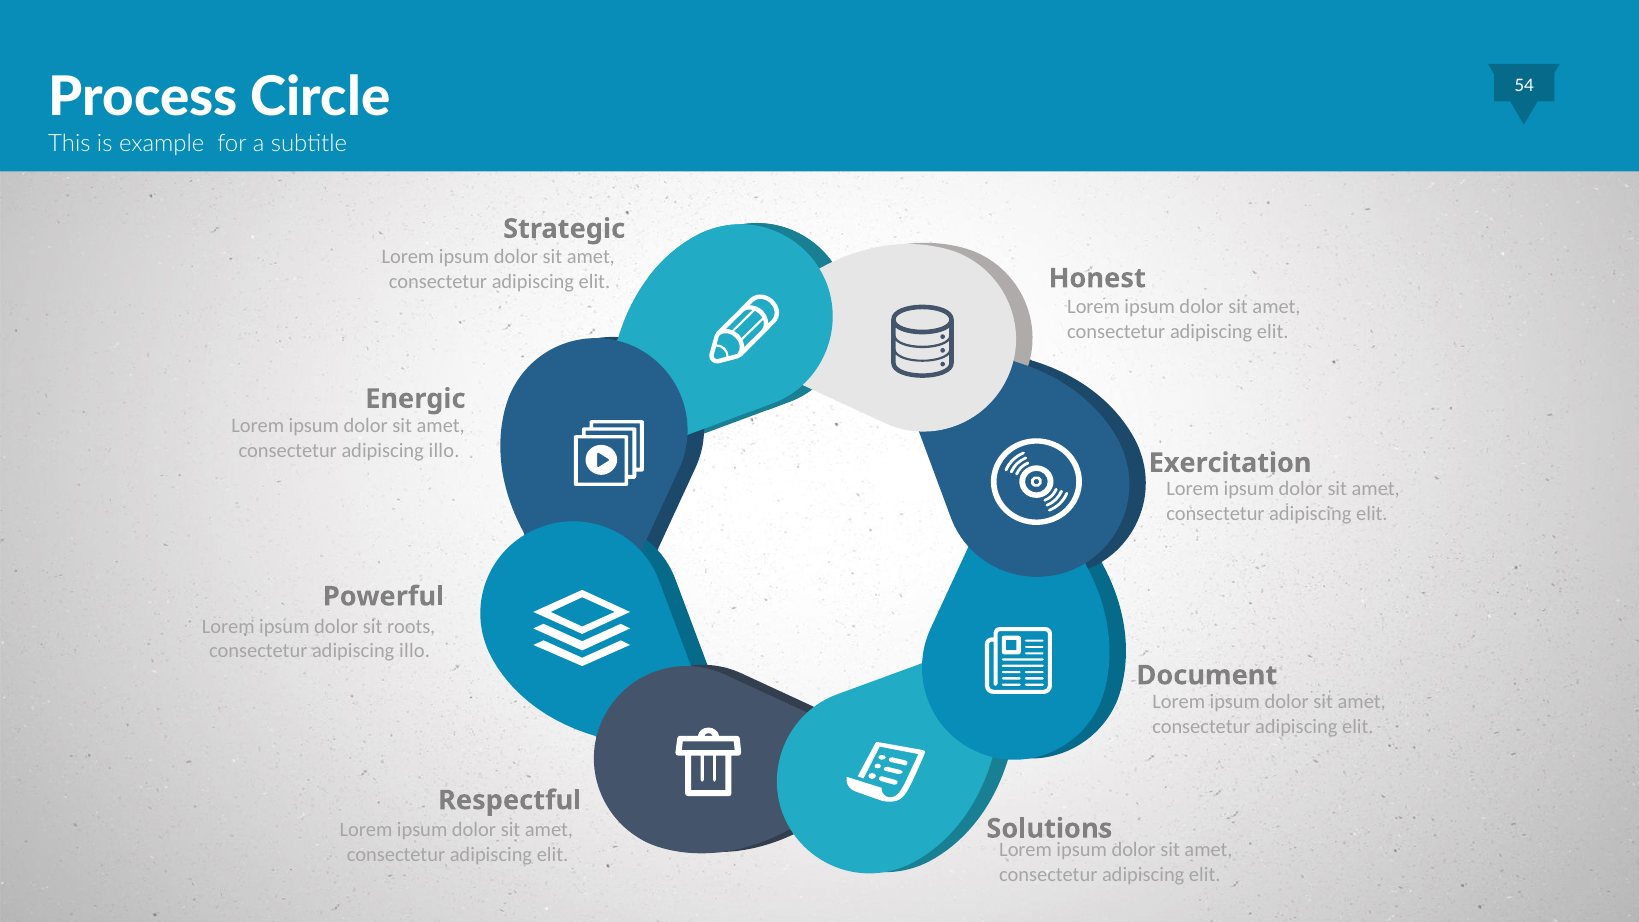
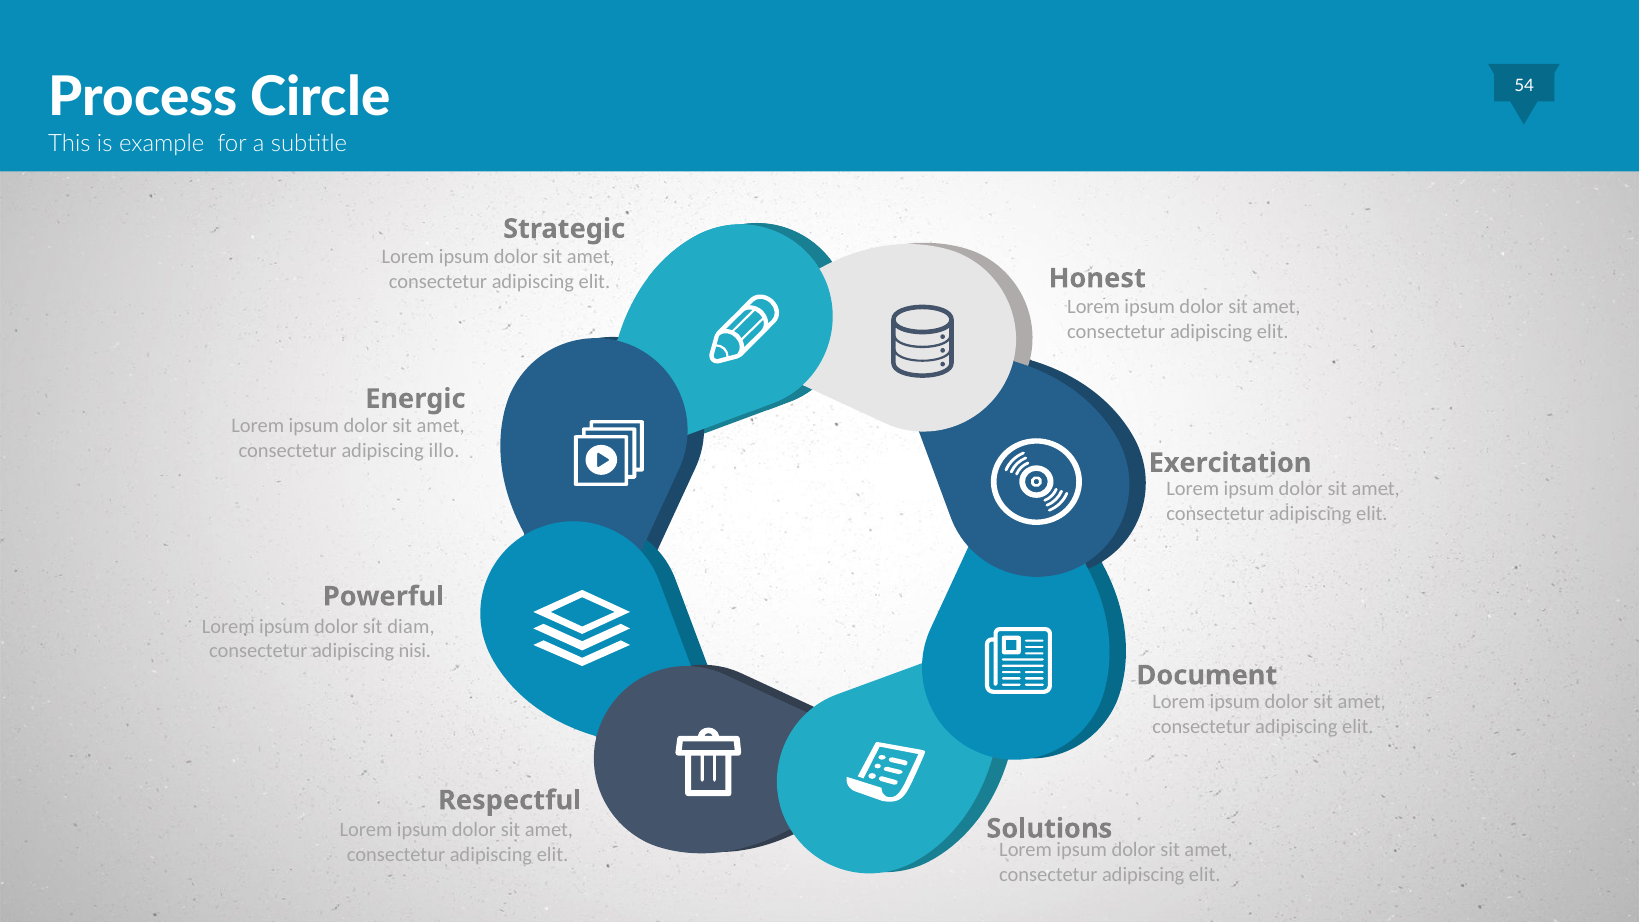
roots: roots -> diam
illo at (415, 651): illo -> nisi
